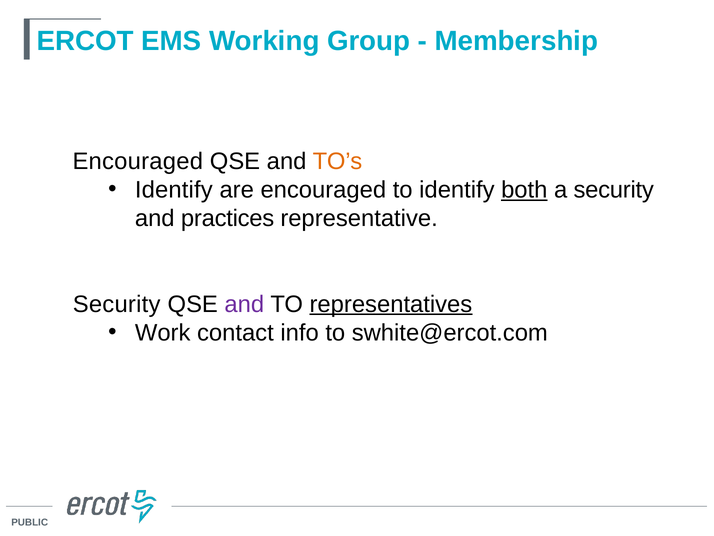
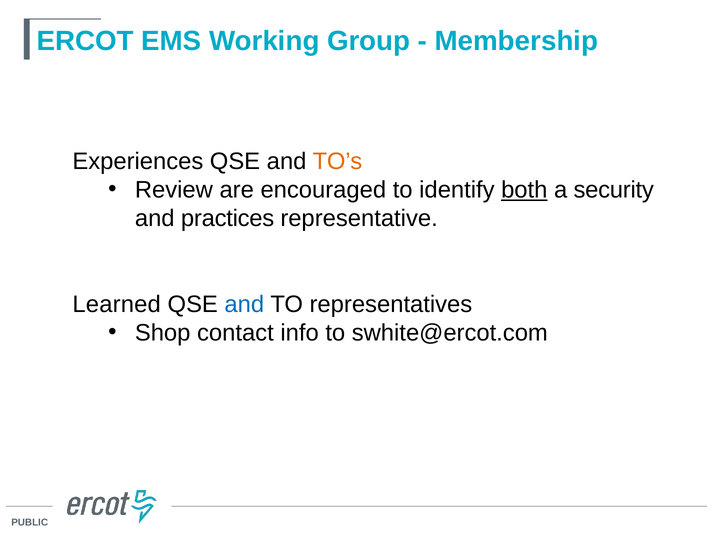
Encouraged at (138, 161): Encouraged -> Experiences
Identify at (174, 190): Identify -> Review
Security at (117, 304): Security -> Learned
and at (244, 304) colour: purple -> blue
representatives underline: present -> none
Work: Work -> Shop
